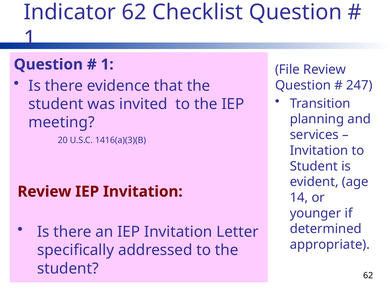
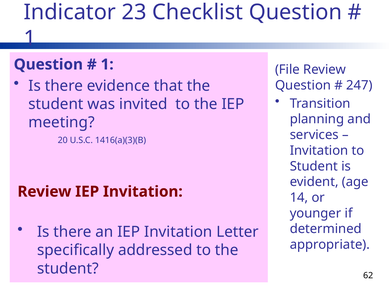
Indicator 62: 62 -> 23
